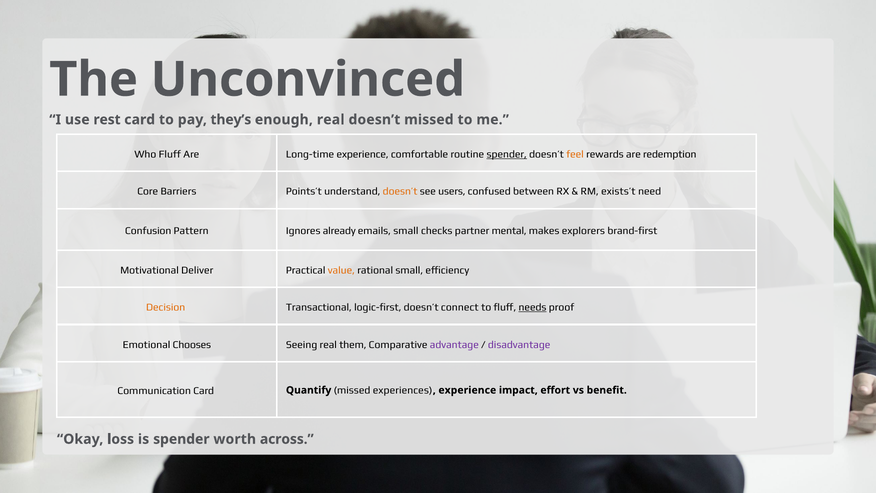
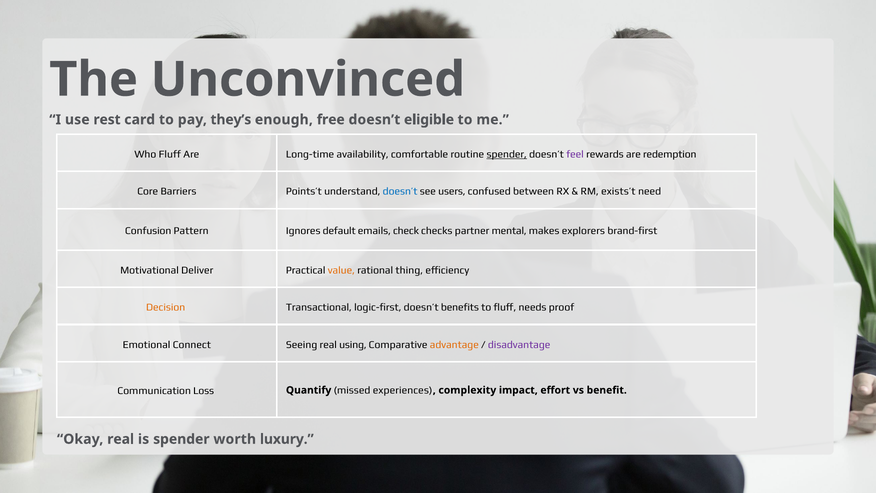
enough real: real -> free
doesn’t missed: missed -> eligible
Long-time experience: experience -> availability
feel colour: orange -> purple
doesn’t at (400, 191) colour: orange -> blue
already: already -> default
emails small: small -> check
rational small: small -> thing
connect: connect -> benefits
needs underline: present -> none
Chooses: Chooses -> Connect
them: them -> using
advantage colour: purple -> orange
Communication Card: Card -> Loss
experience at (467, 390): experience -> complexity
Okay loss: loss -> real
across: across -> luxury
